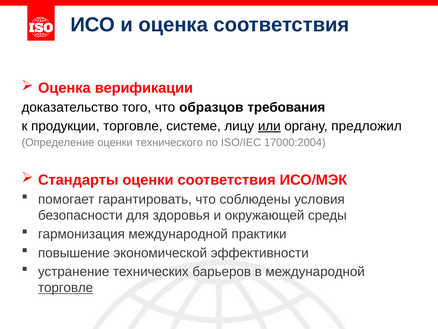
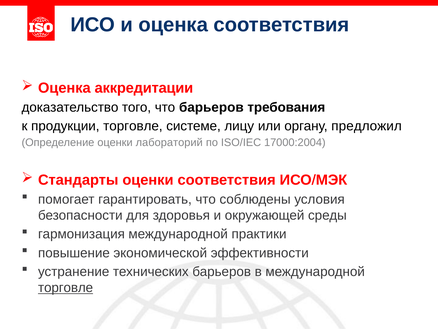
верификации: верификации -> аккредитации
что образцов: образцов -> барьеров
или underline: present -> none
технического: технического -> лабораторий
